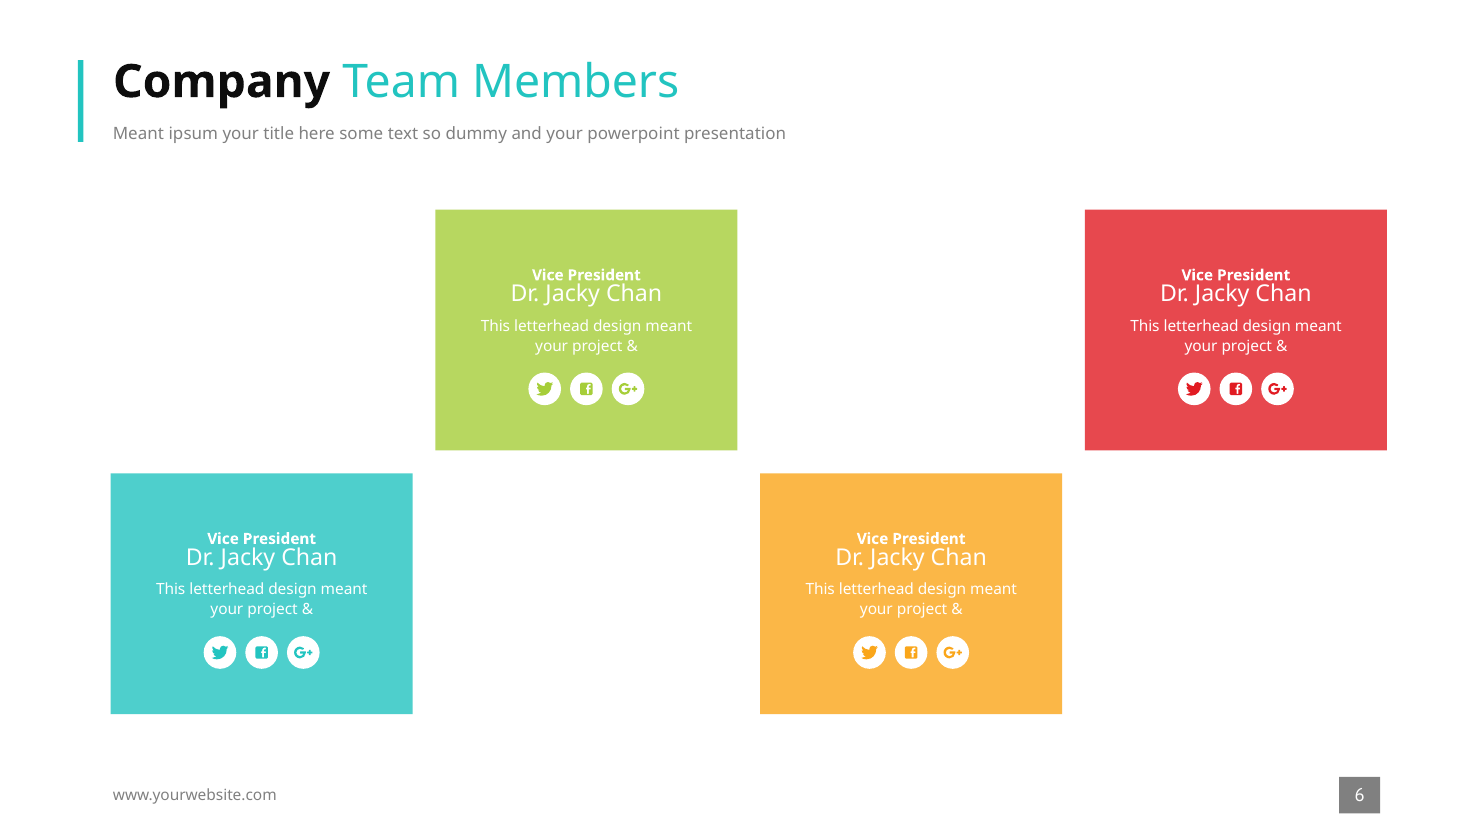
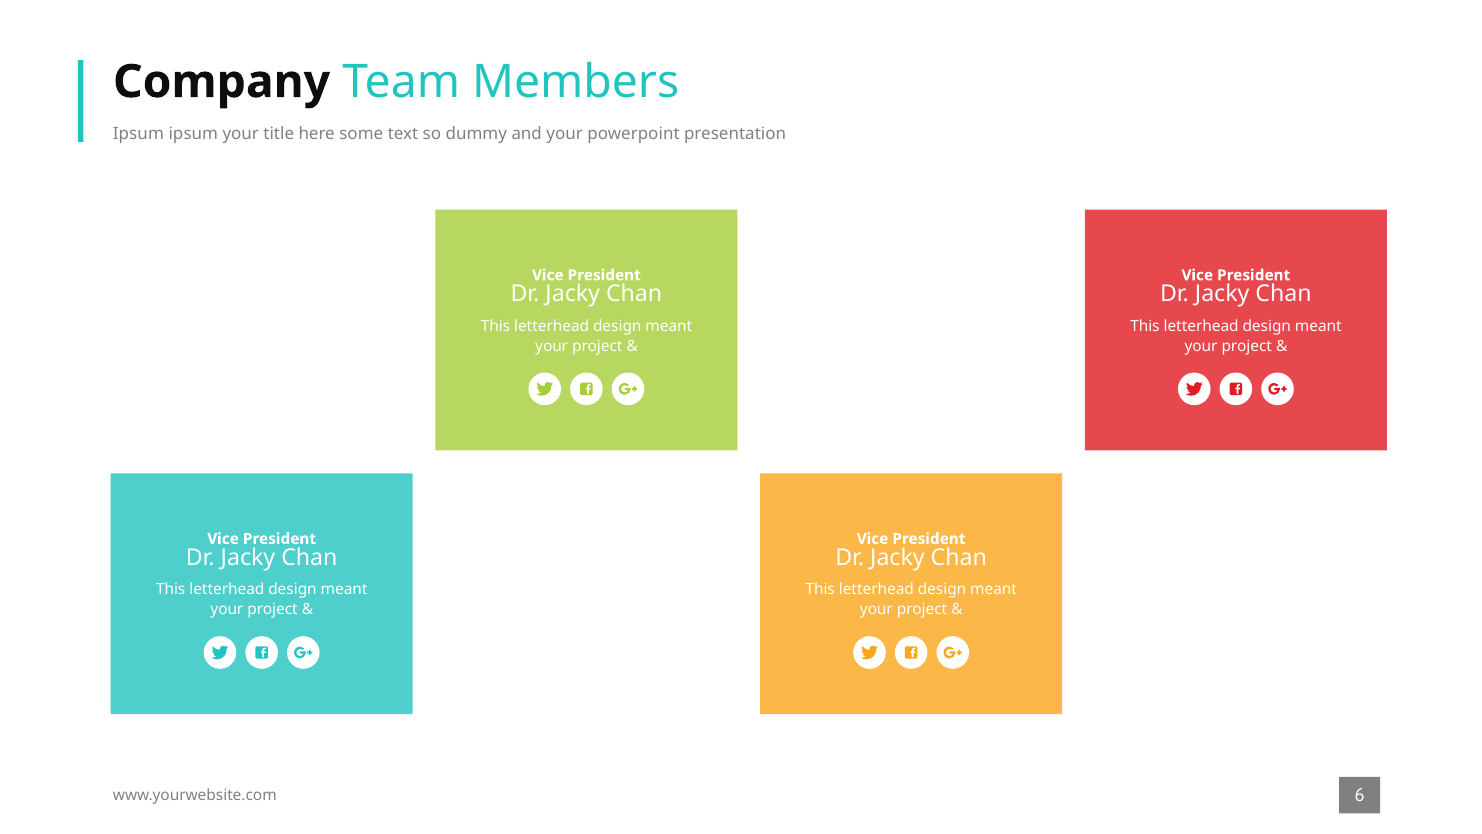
Meant at (138, 133): Meant -> Ipsum
